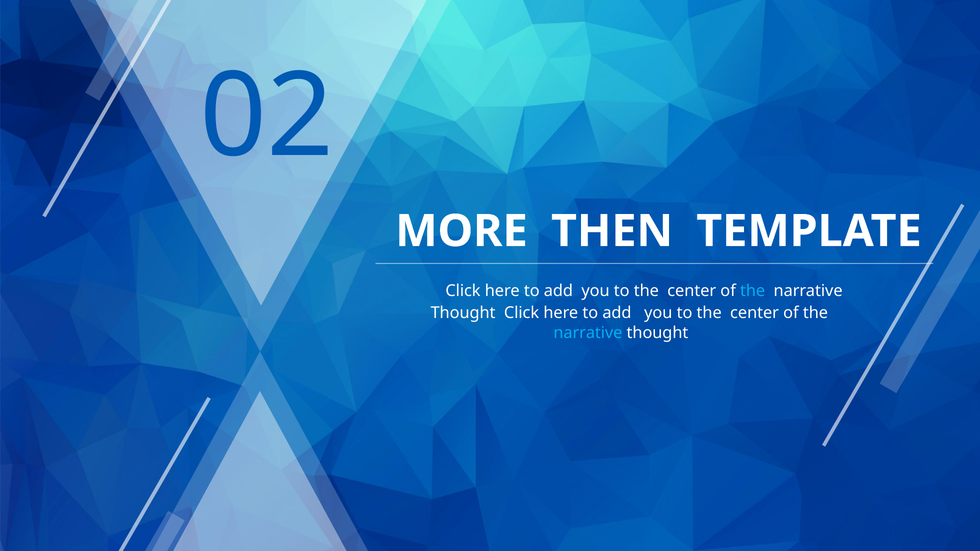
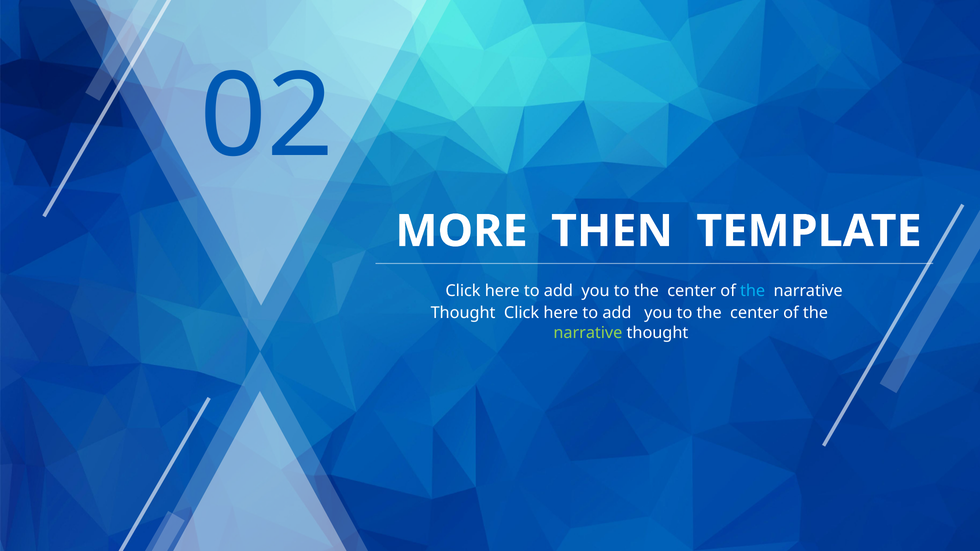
narrative at (588, 333) colour: light blue -> light green
